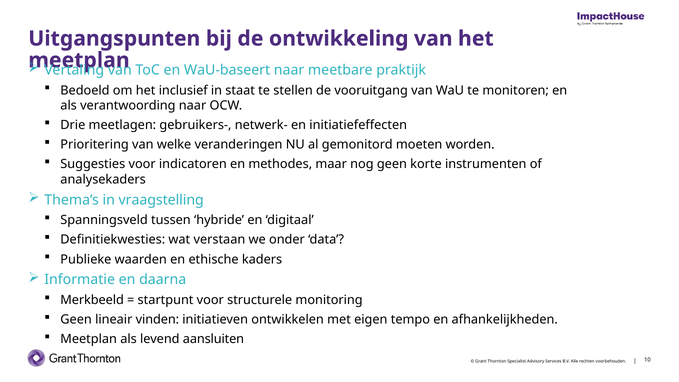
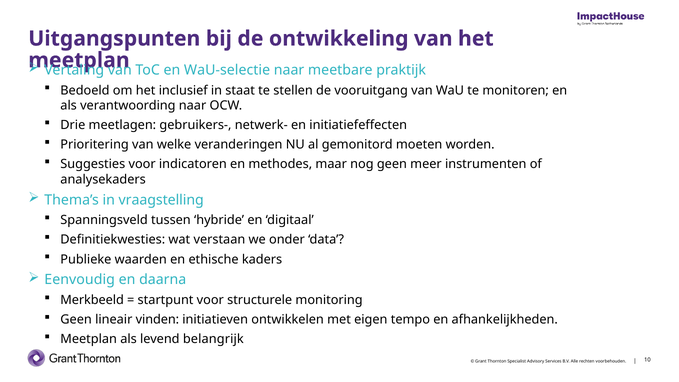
WaU-baseert: WaU-baseert -> WaU-selectie
korte: korte -> meer
Informatie: Informatie -> Eenvoudig
aansluiten: aansluiten -> belangrijk
